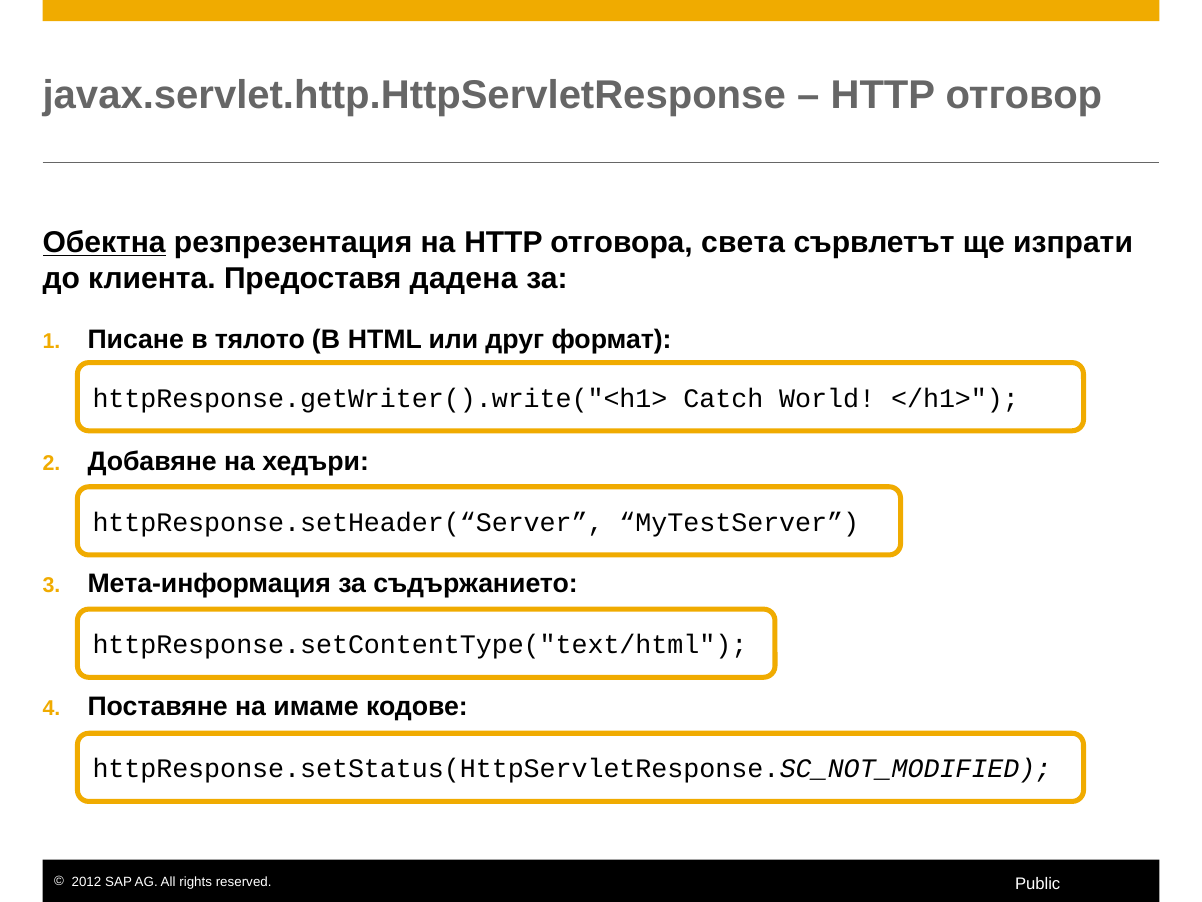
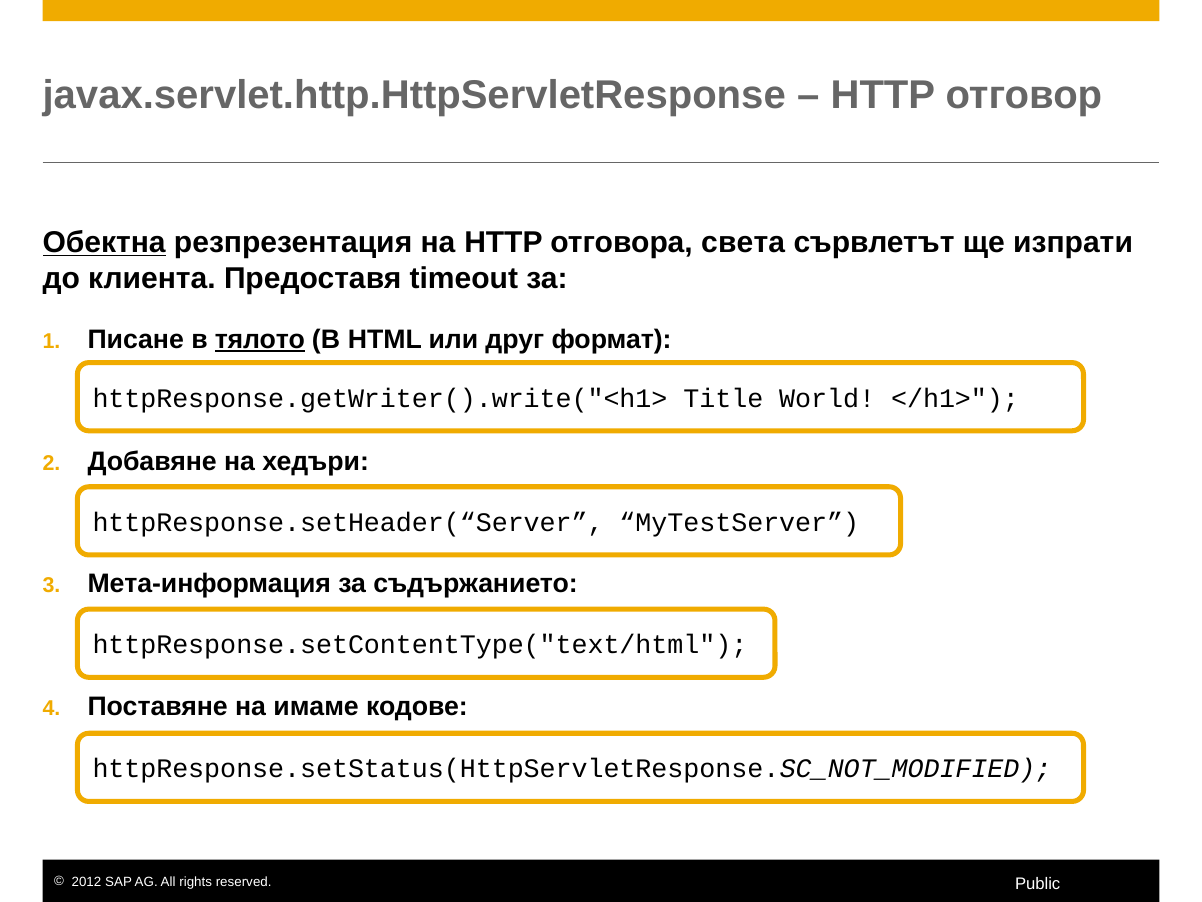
дадена: дадена -> timeout
тялото underline: none -> present
Catch: Catch -> Title
